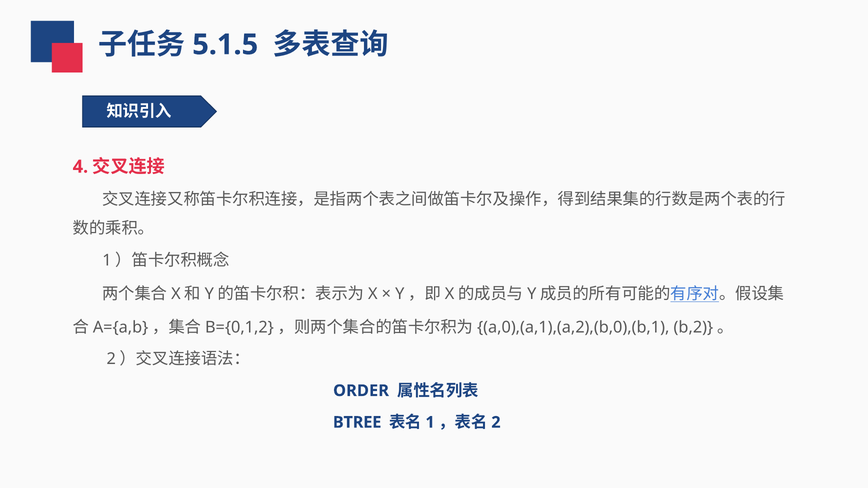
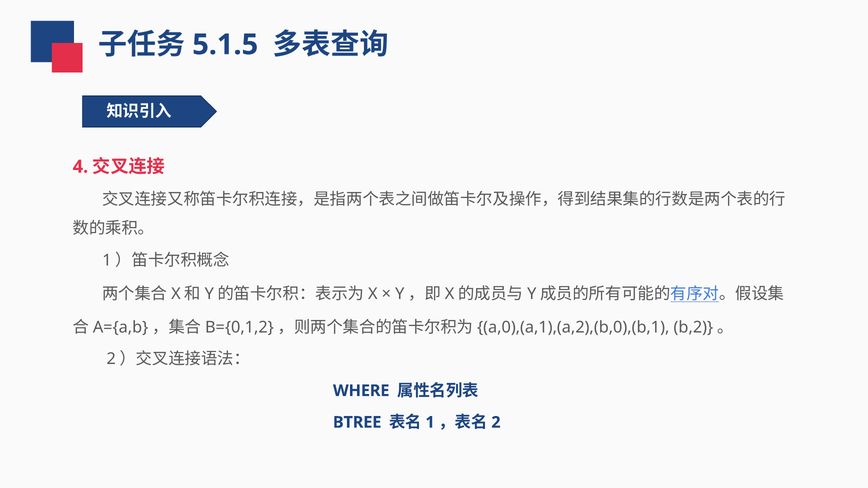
ORDER: ORDER -> WHERE
